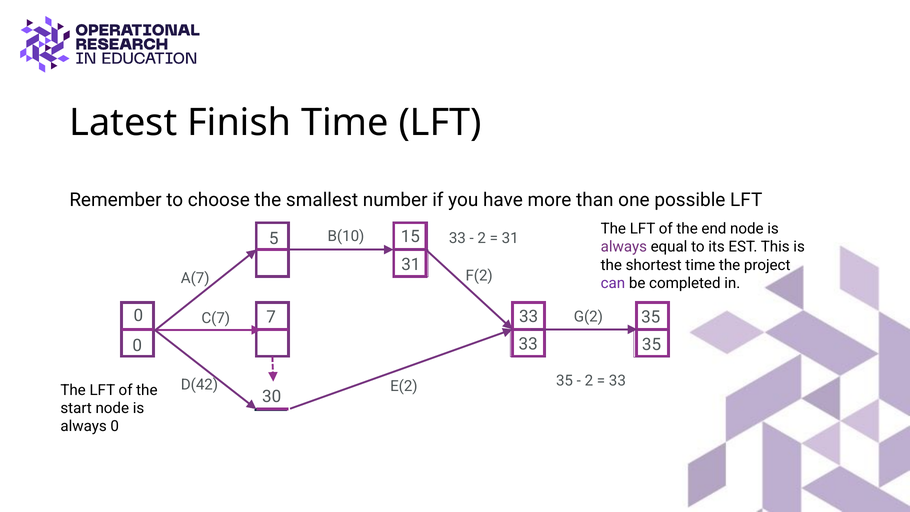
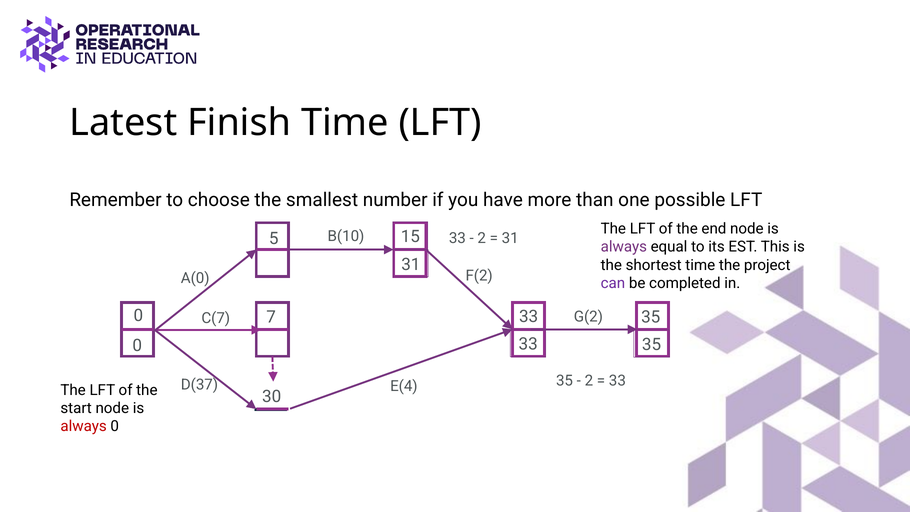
A(7: A(7 -> A(0
D(42: D(42 -> D(37
E(2: E(2 -> E(4
always at (84, 426) colour: black -> red
